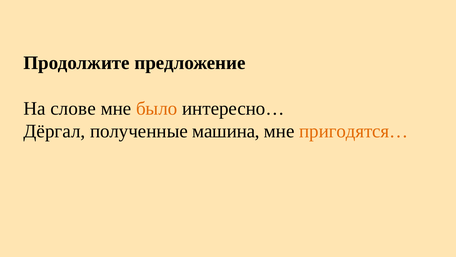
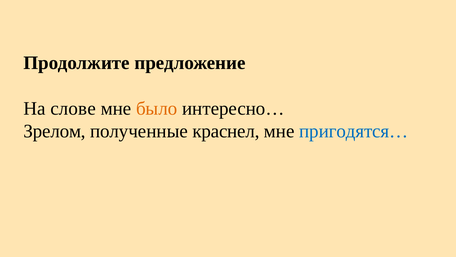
Дёргал: Дёргал -> Зрелом
машина: машина -> краснел
пригодятся… colour: orange -> blue
